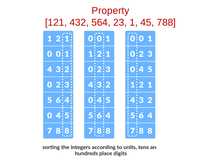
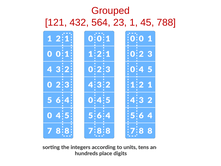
Property: Property -> Grouped
